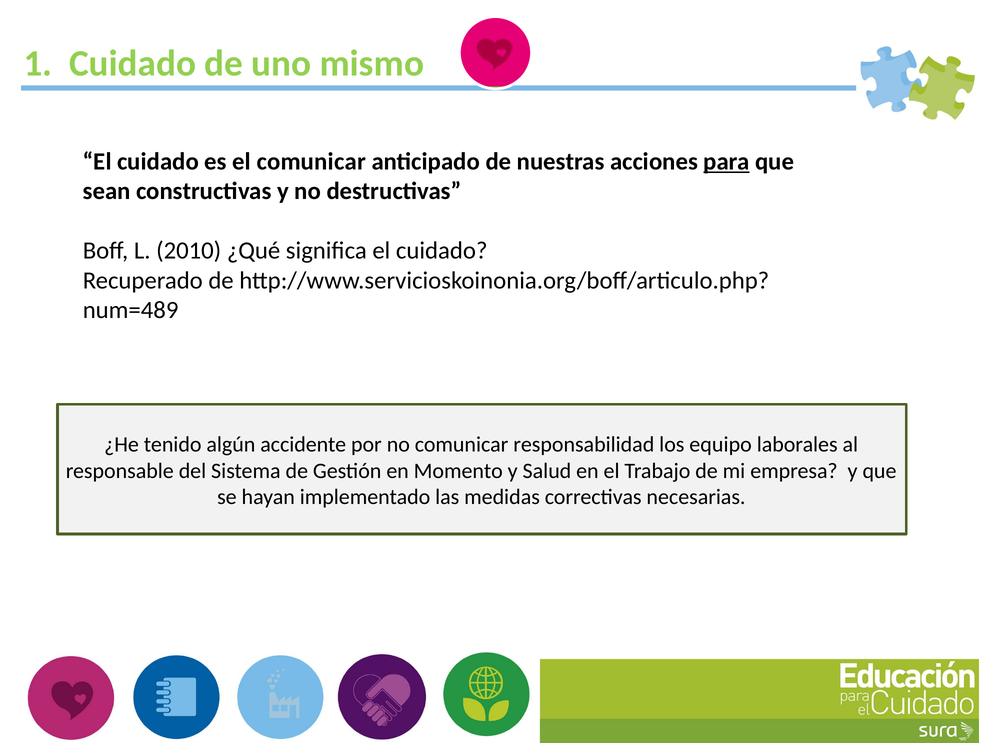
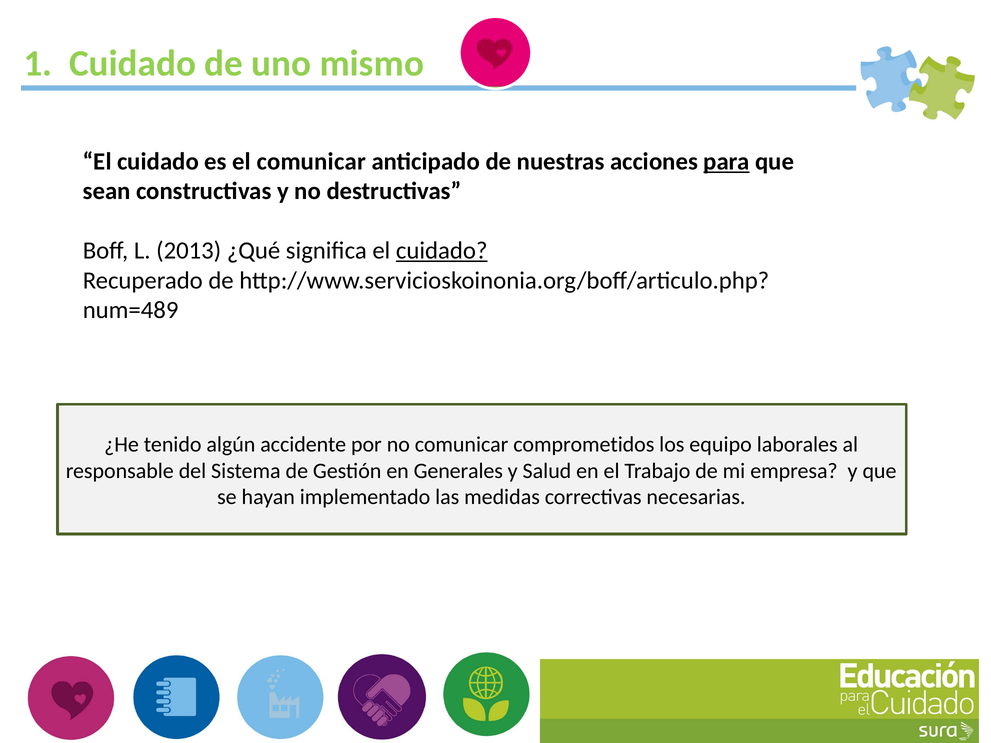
2010: 2010 -> 2013
cuidado at (442, 251) underline: none -> present
responsabilidad: responsabilidad -> comprometidos
Momento: Momento -> Generales
